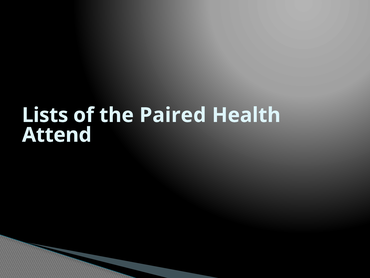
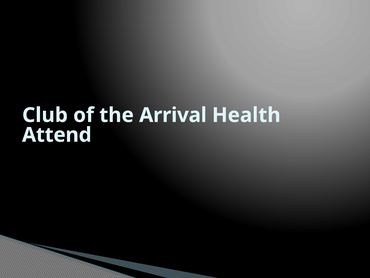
Lists: Lists -> Club
Paired: Paired -> Arrival
